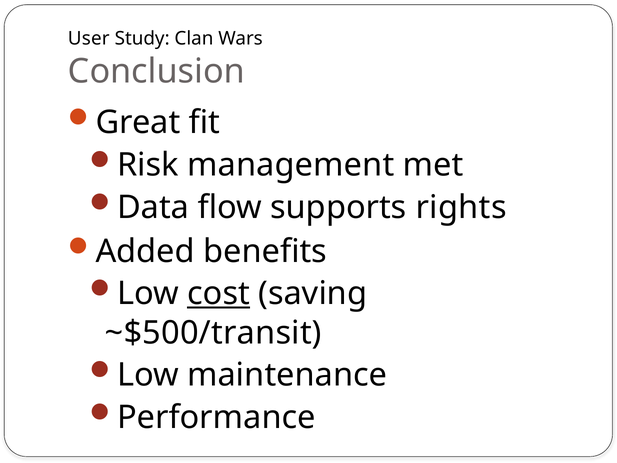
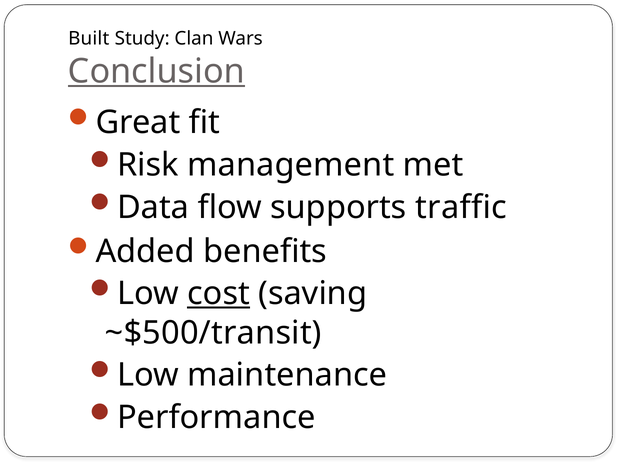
User: User -> Built
Conclusion underline: none -> present
rights: rights -> traffic
